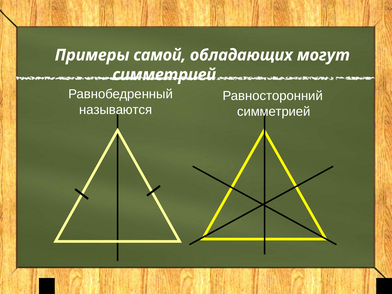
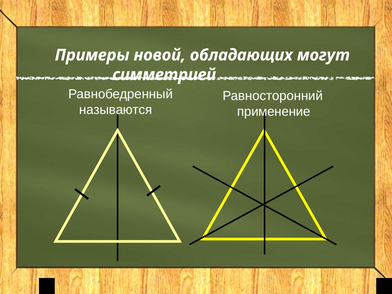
самой: самой -> новой
симметрией at (274, 111): симметрией -> применение
